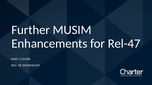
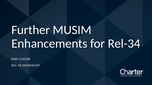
Rel-47: Rel-47 -> Rel-34
